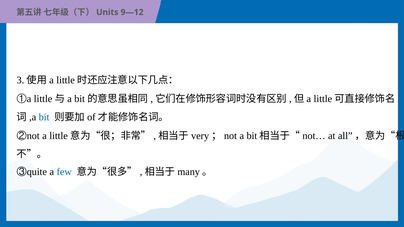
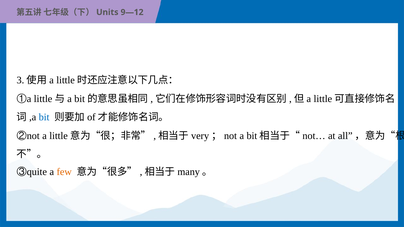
few colour: blue -> orange
